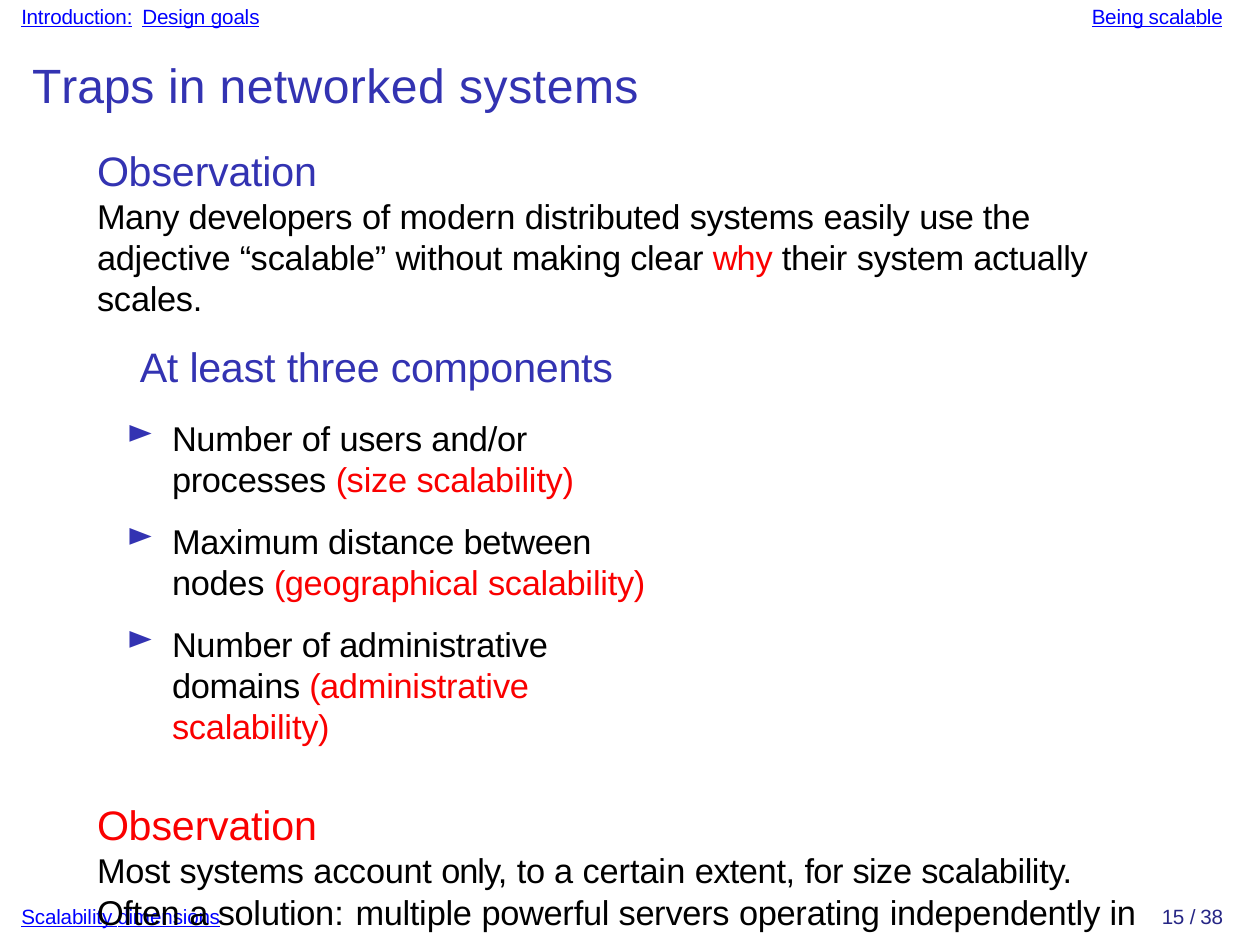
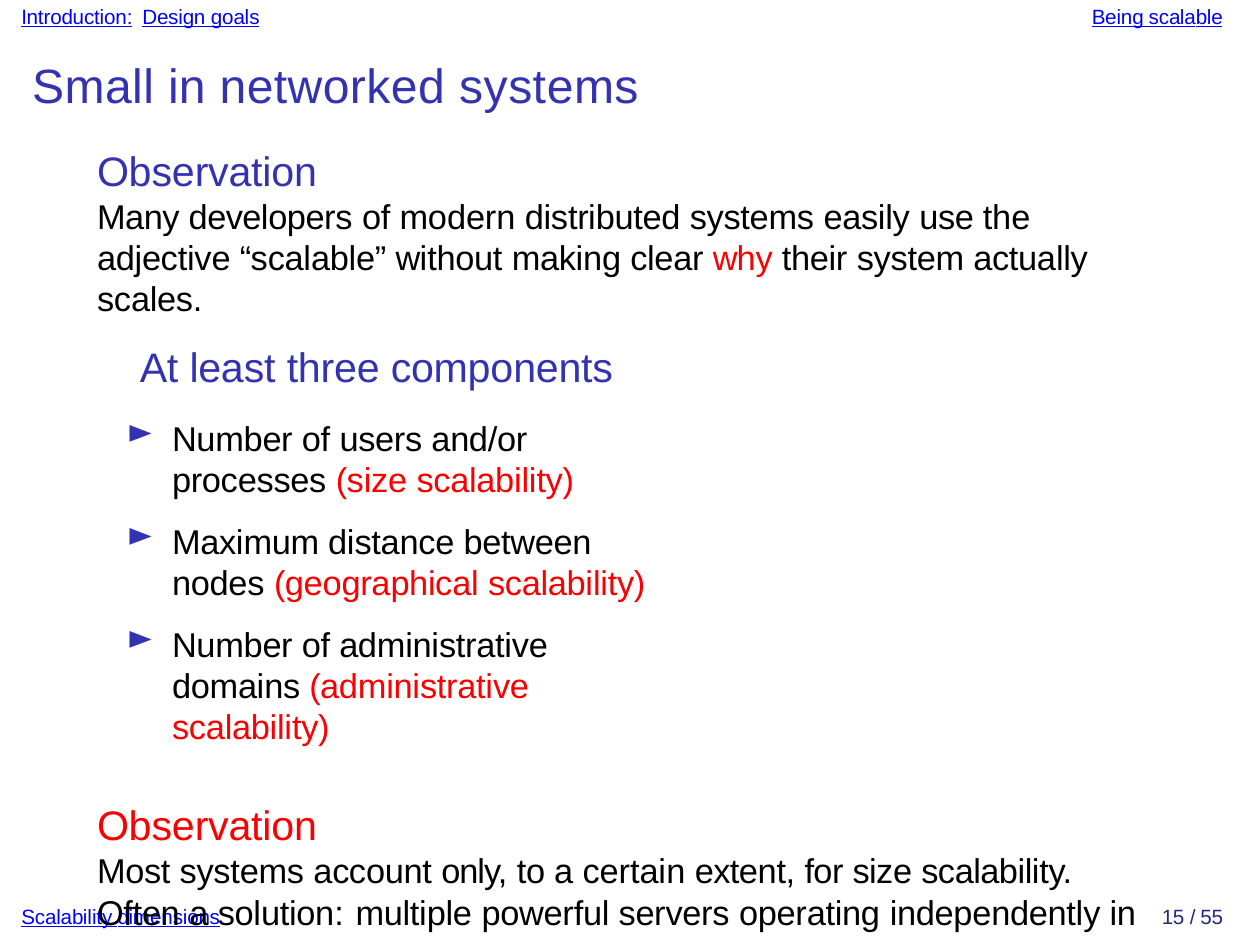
Traps: Traps -> Small
38: 38 -> 55
